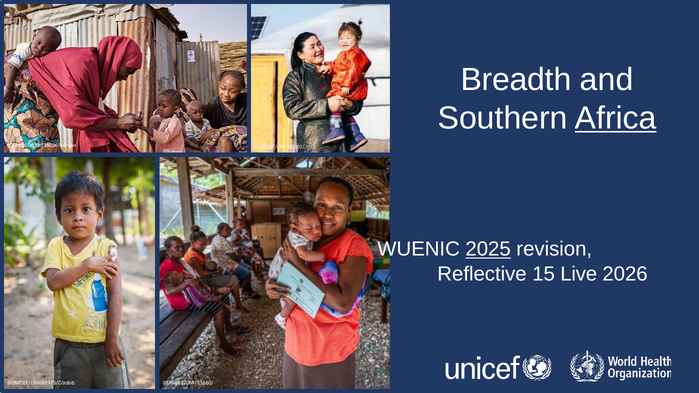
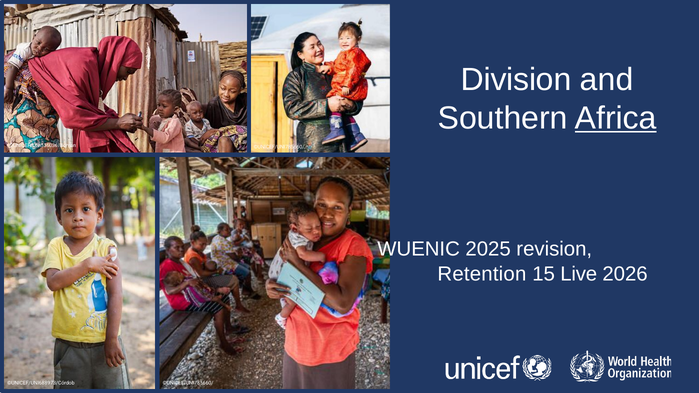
Breadth: Breadth -> Division
2025 underline: present -> none
Reflective: Reflective -> Retention
